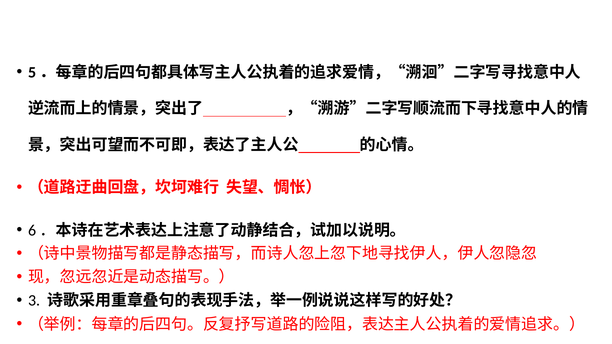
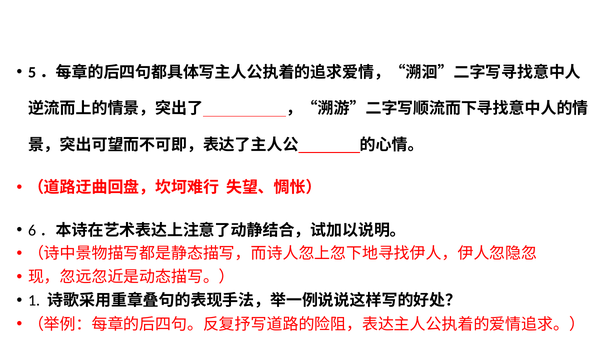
3: 3 -> 1
